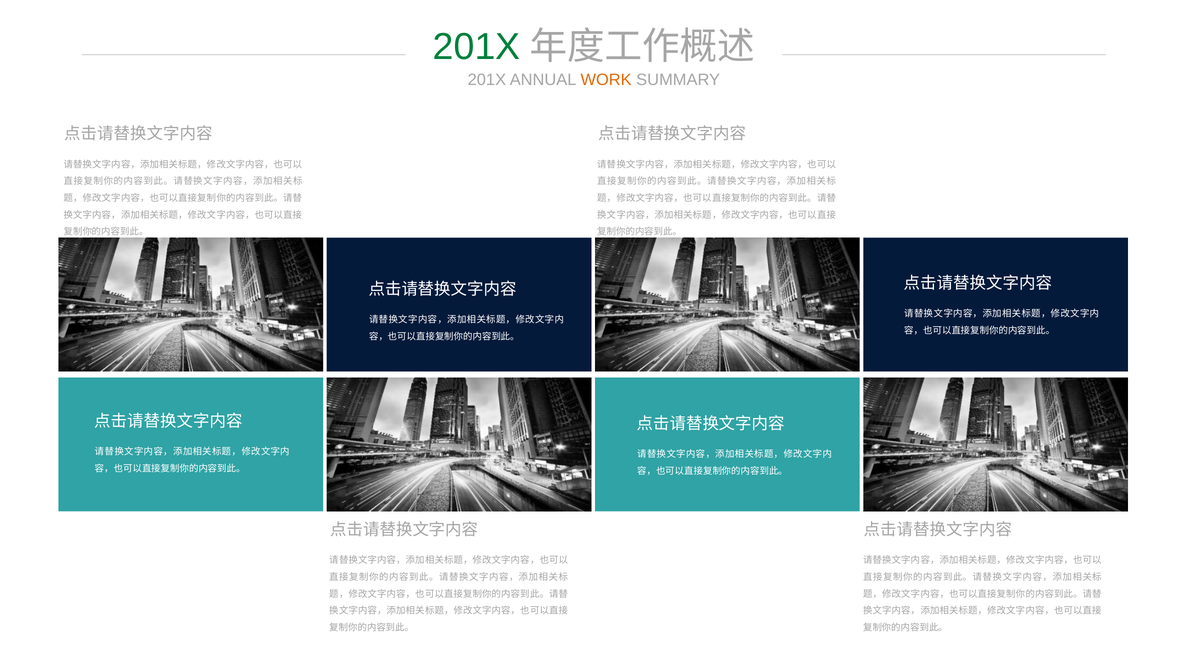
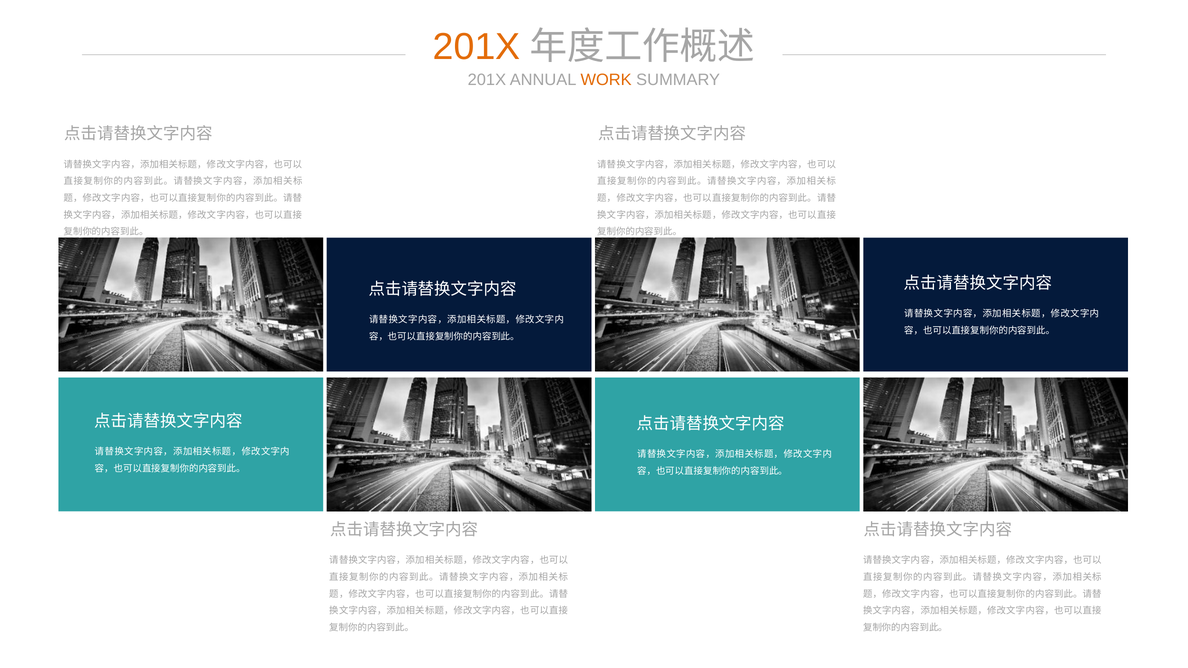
201X at (477, 47) colour: green -> orange
